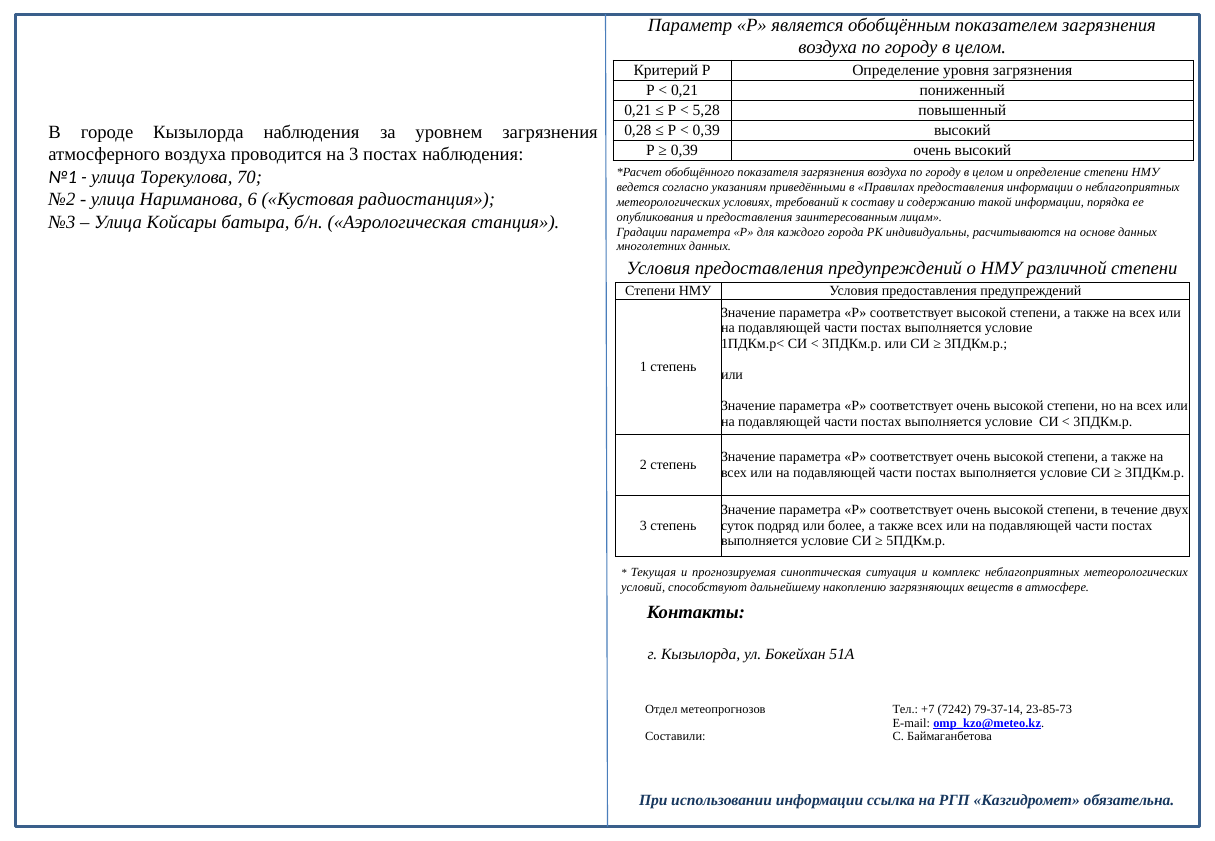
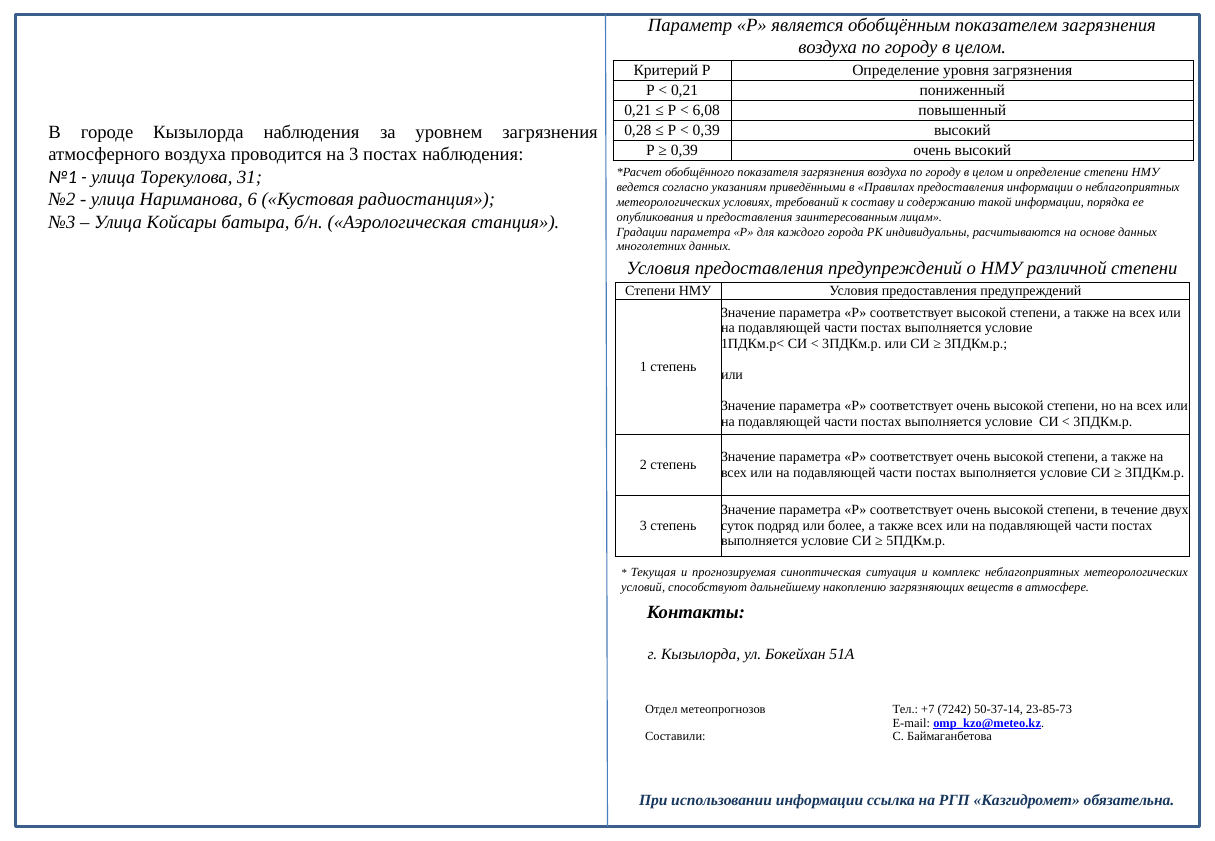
5,28: 5,28 -> 6,08
70: 70 -> 31
79-37-14: 79-37-14 -> 50-37-14
